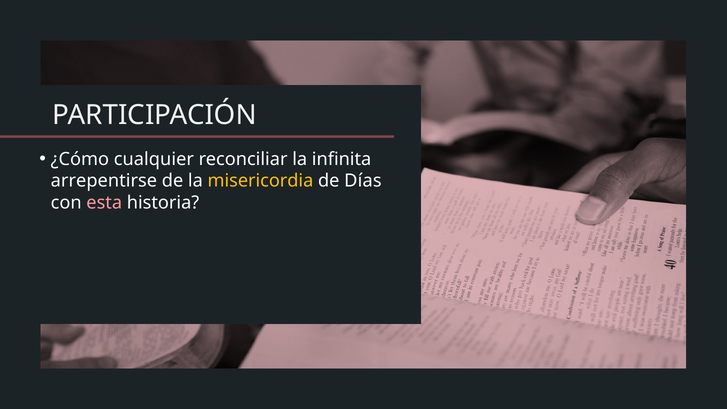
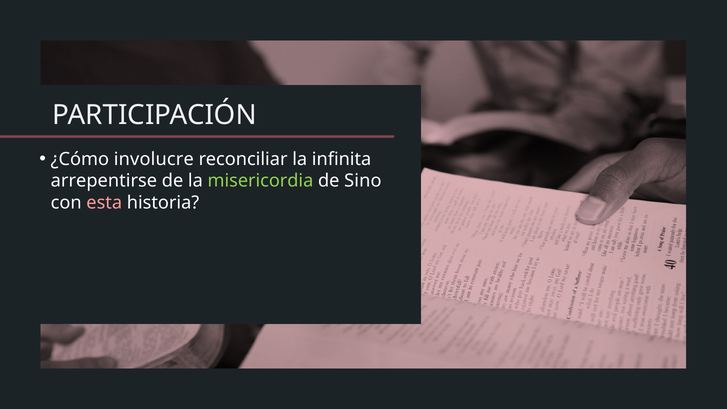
cualquier: cualquier -> involucre
misericordia colour: yellow -> light green
Días: Días -> Sino
